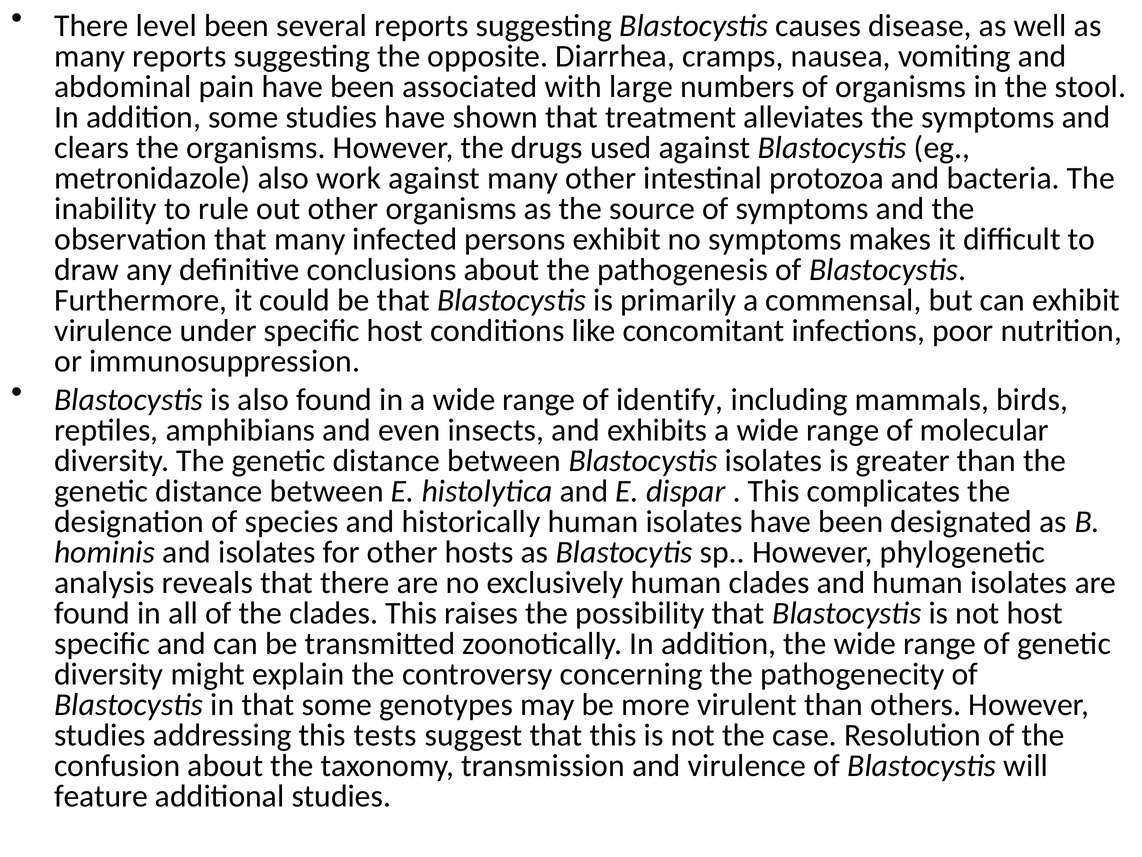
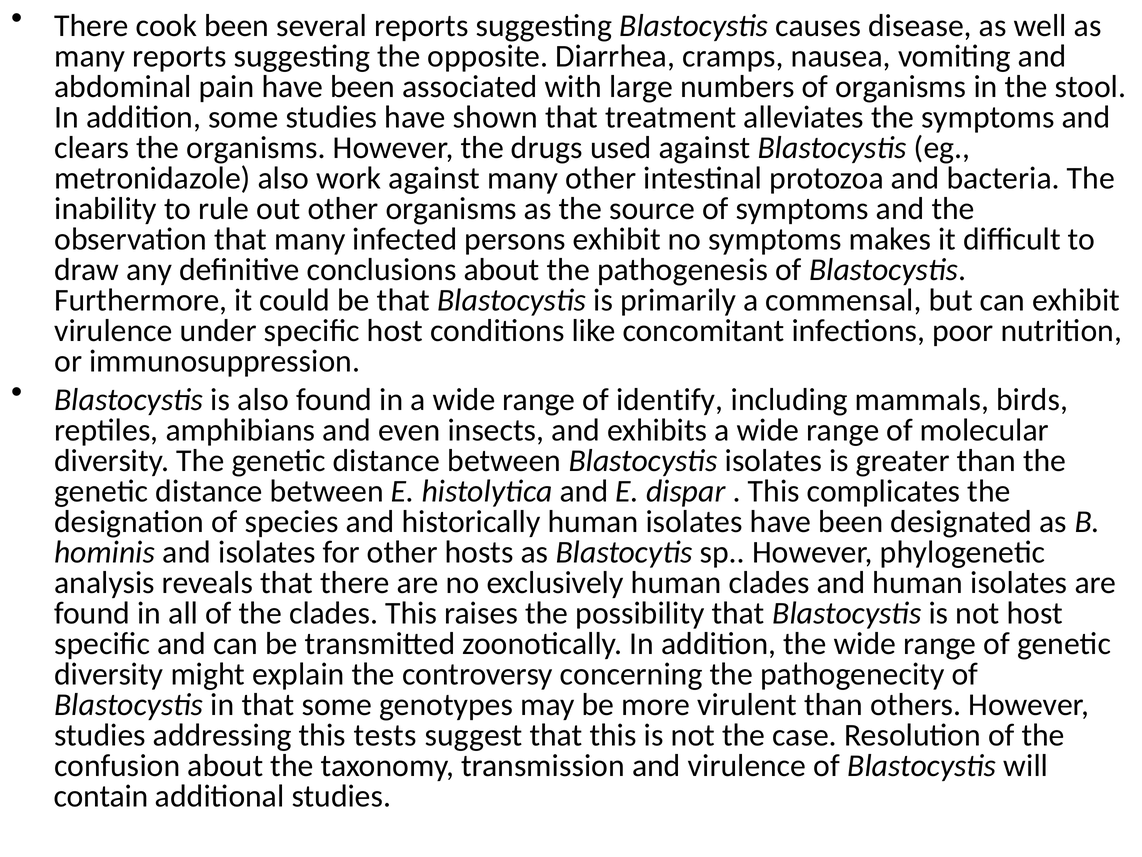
level: level -> cook
feature: feature -> contain
